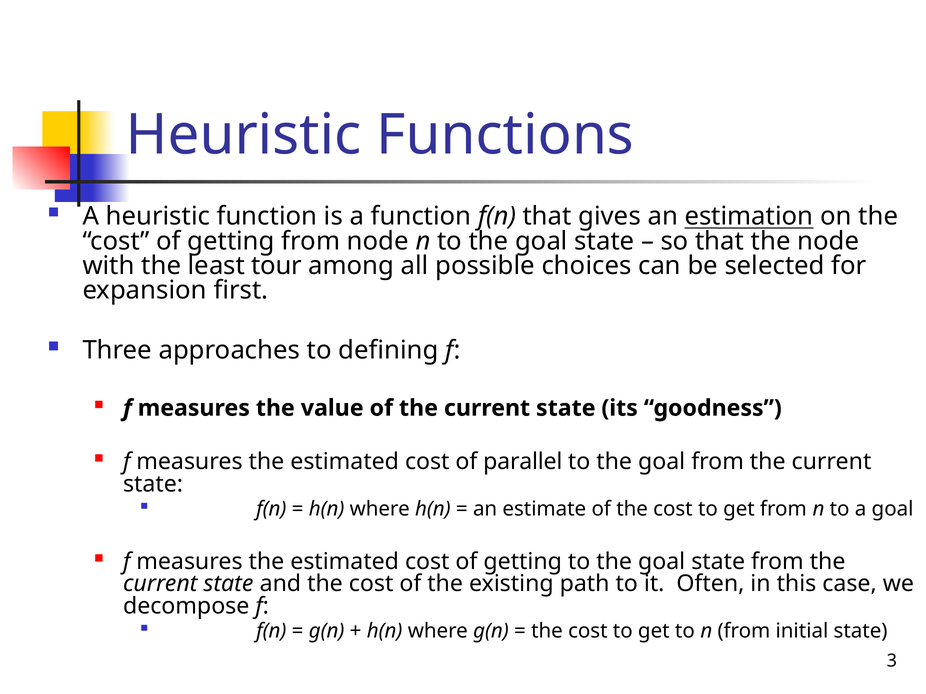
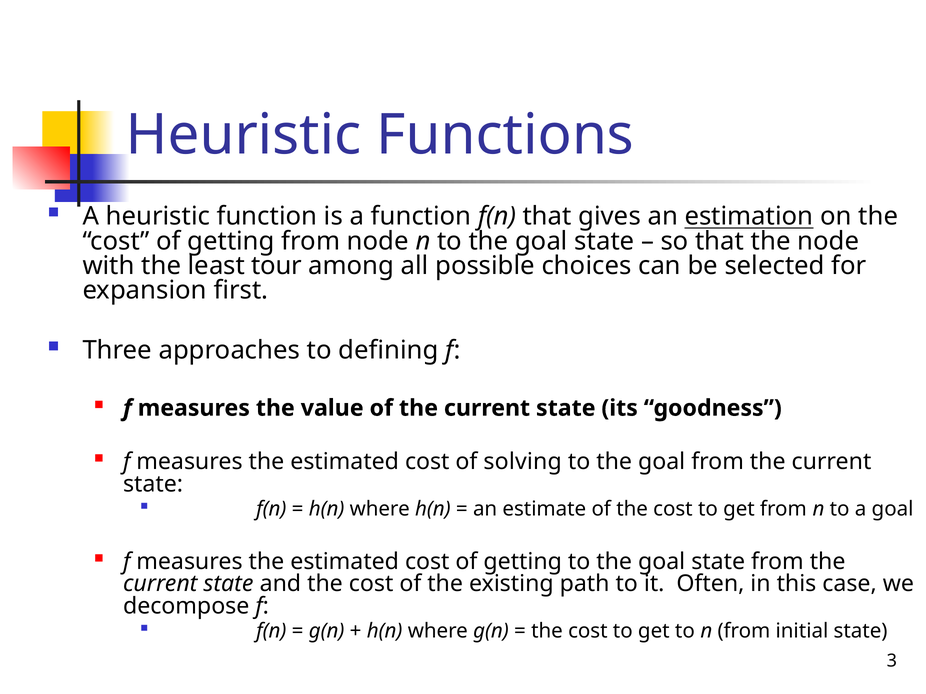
parallel: parallel -> solving
